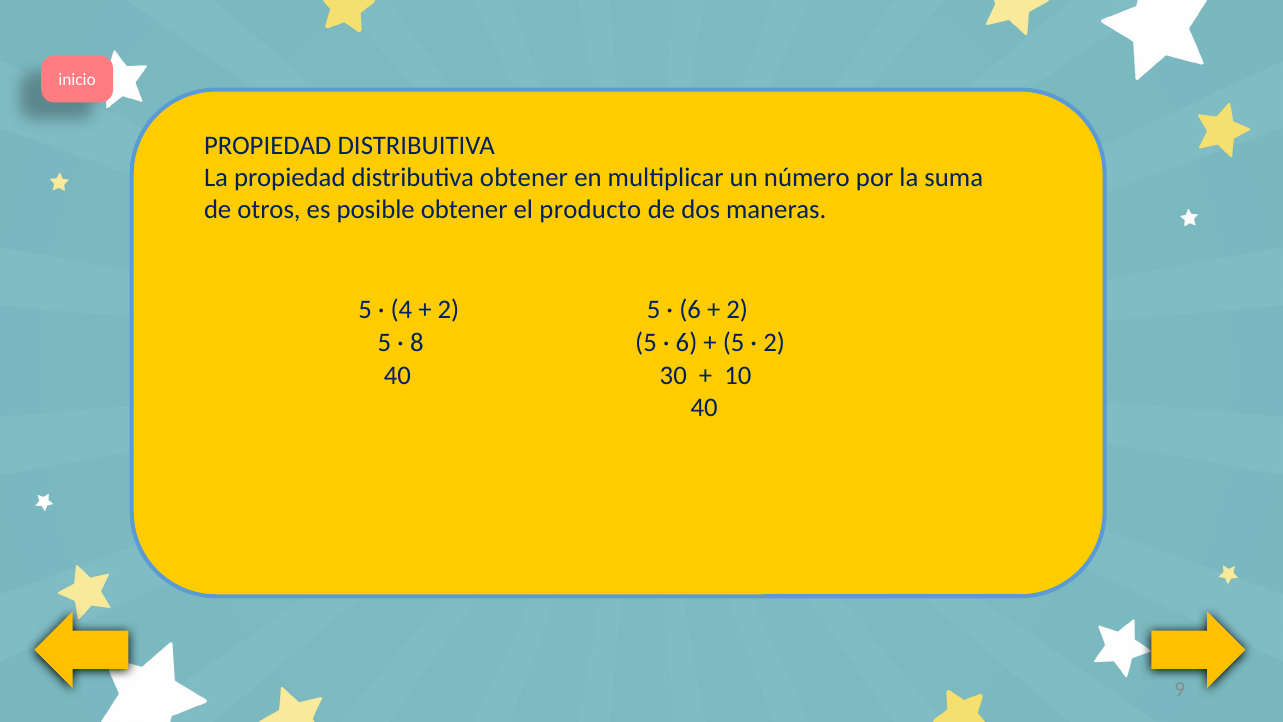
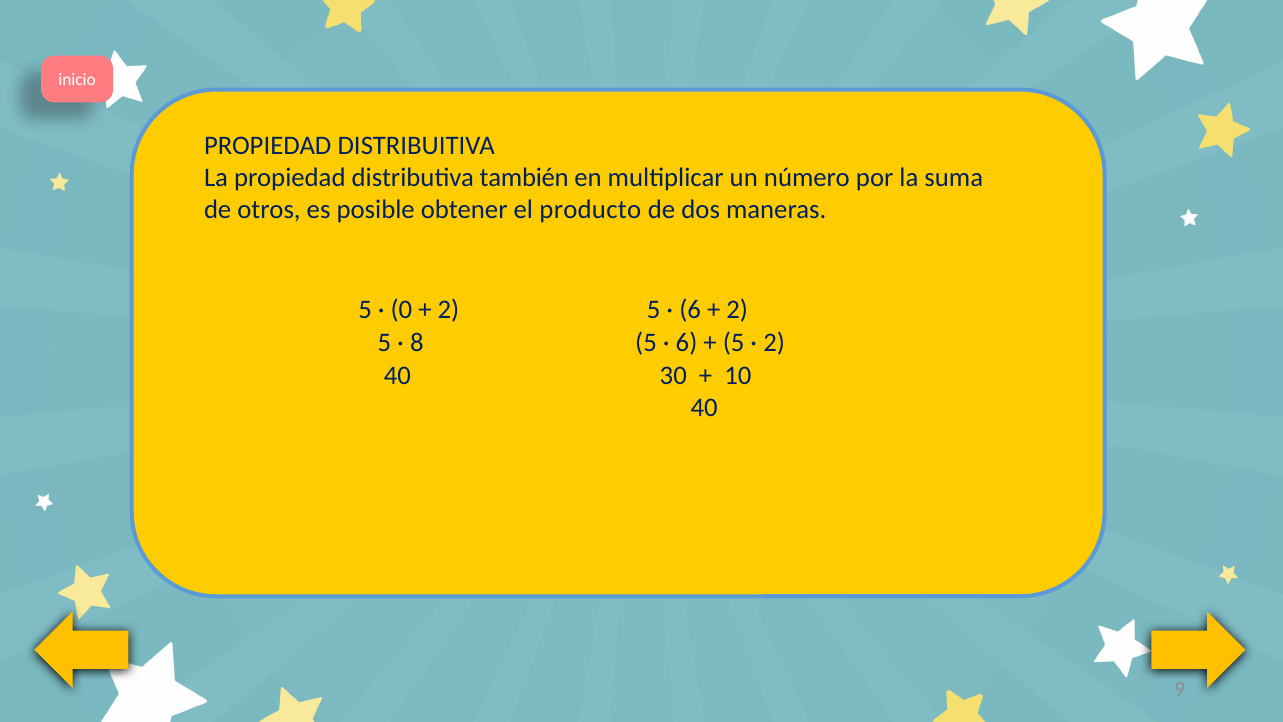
distributiva obtener: obtener -> también
4: 4 -> 0
